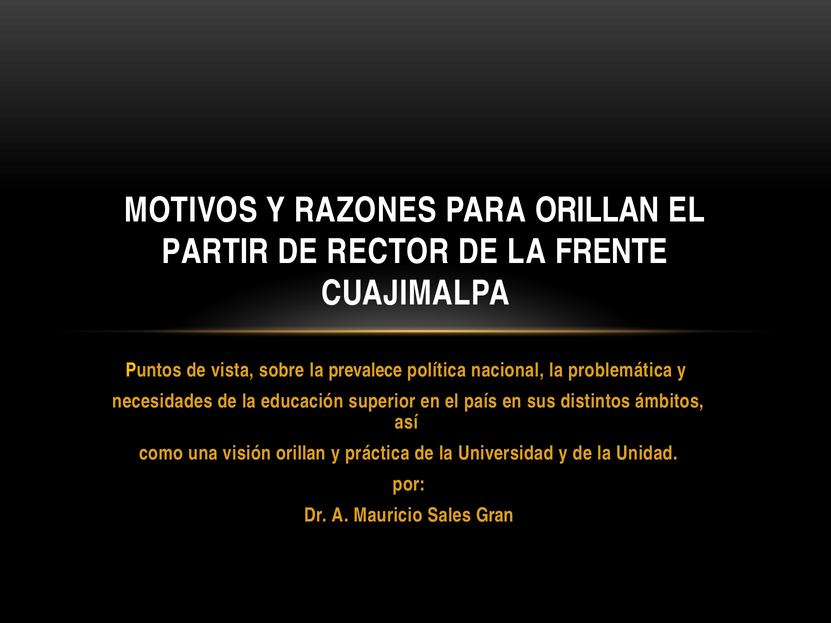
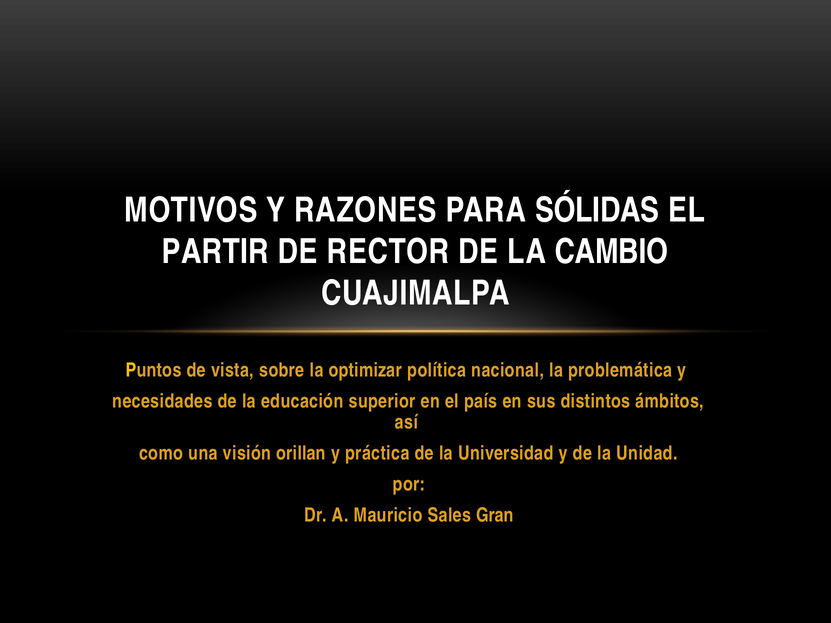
PARA ORILLAN: ORILLAN -> SÓLIDAS
FRENTE: FRENTE -> CAMBIO
prevalece: prevalece -> optimizar
